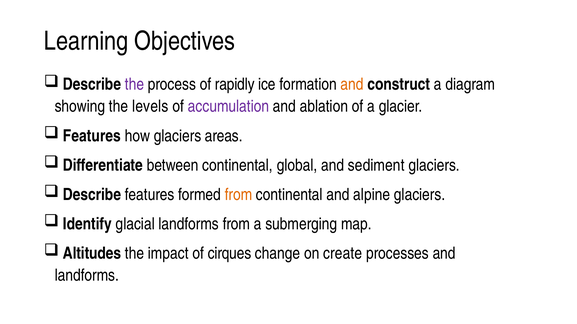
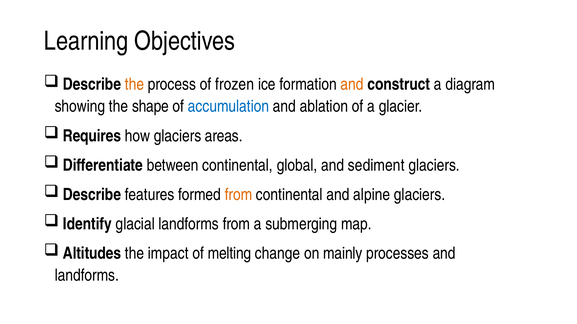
the at (134, 84) colour: purple -> orange
rapidly: rapidly -> frozen
levels: levels -> shape
accumulation colour: purple -> blue
Features at (92, 136): Features -> Requires
cirques: cirques -> melting
create: create -> mainly
